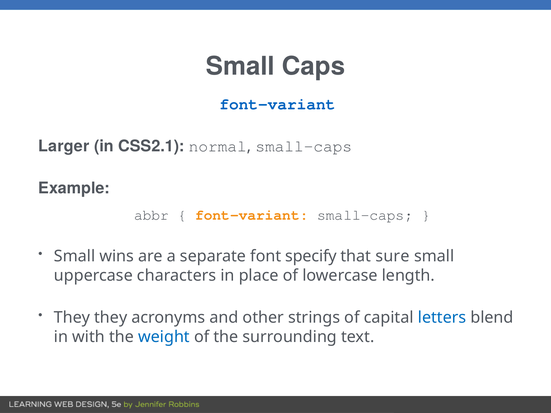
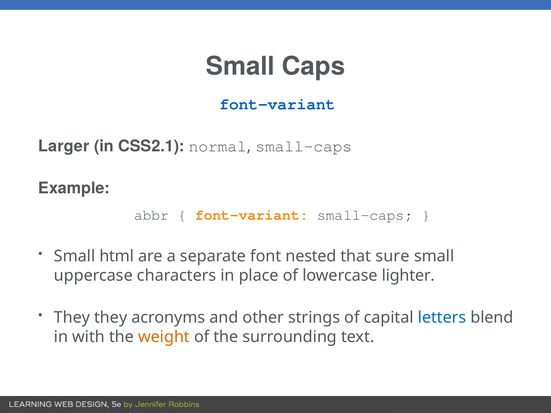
wins: wins -> html
specify: specify -> nested
length: length -> lighter
weight colour: blue -> orange
